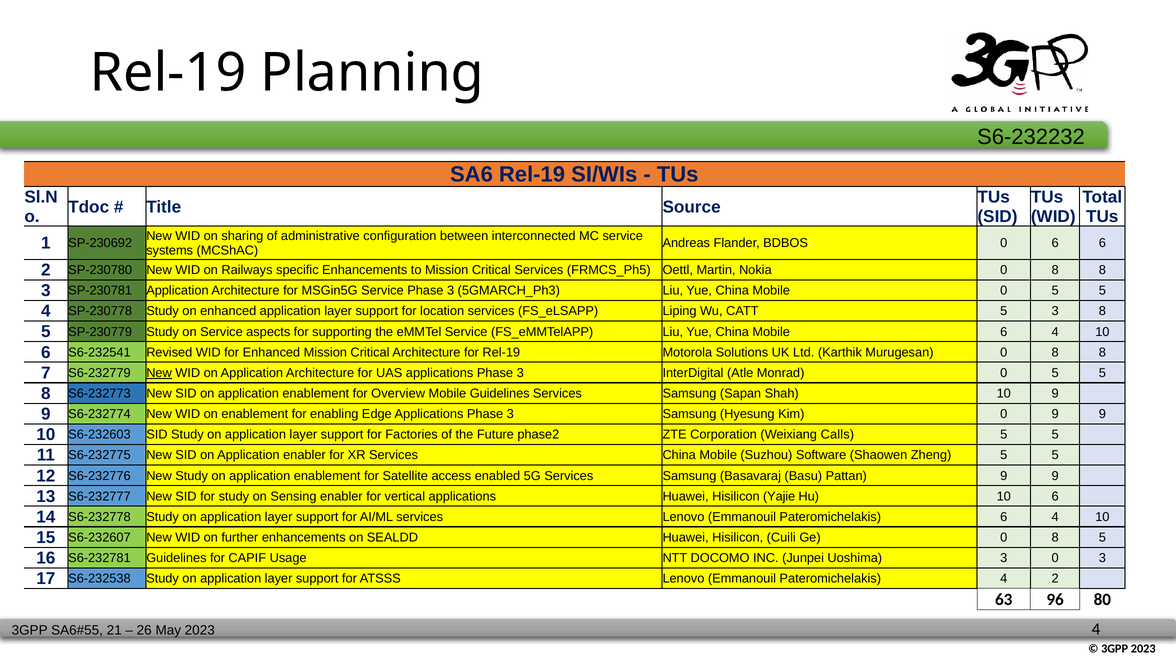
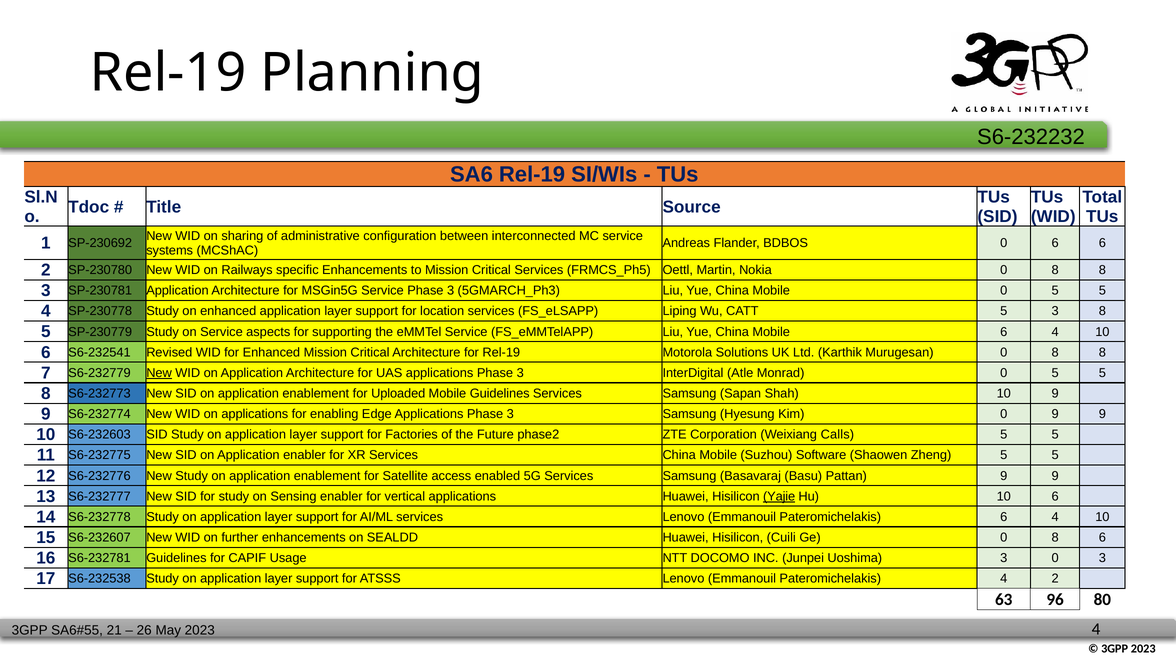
Overview: Overview -> Uploaded
on enablement: enablement -> applications
Yajie underline: none -> present
0 8 5: 5 -> 6
